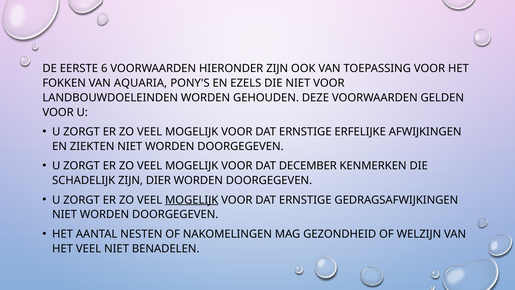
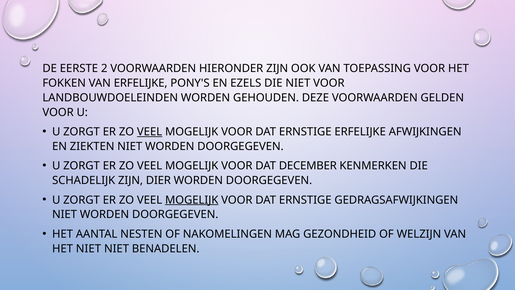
6: 6 -> 2
VAN AQUARIA: AQUARIA -> ERFELIJKE
VEEL at (150, 132) underline: none -> present
HET VEEL: VEEL -> NIET
